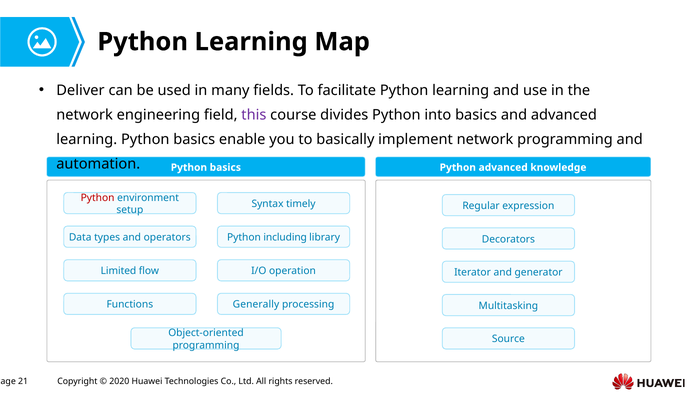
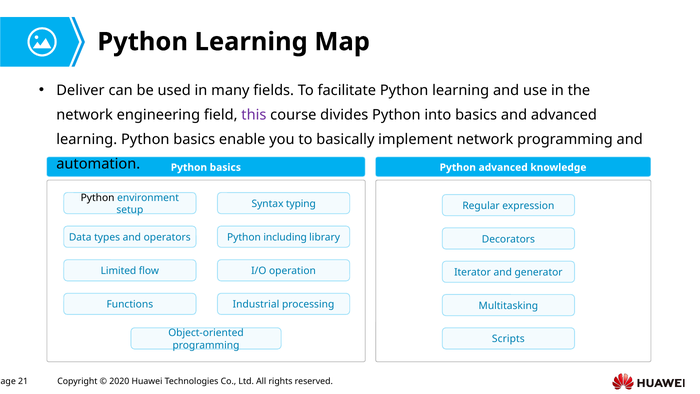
Python at (98, 198) colour: red -> black
timely: timely -> typing
Generally: Generally -> Industrial
Source: Source -> Scripts
